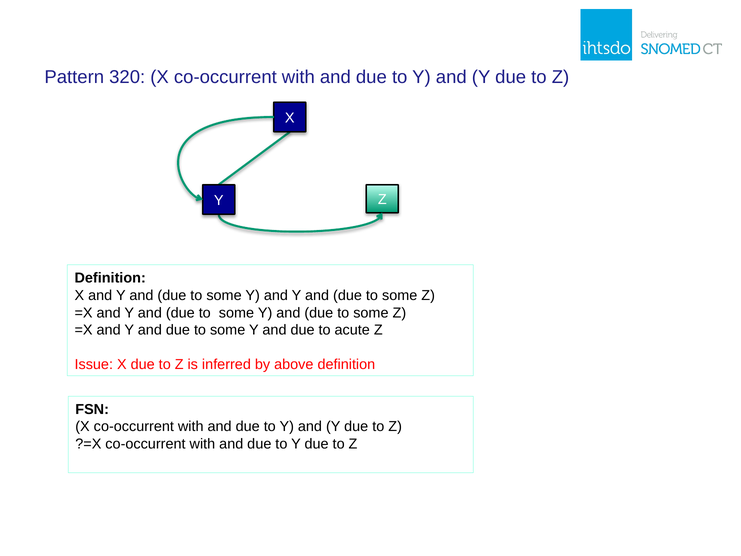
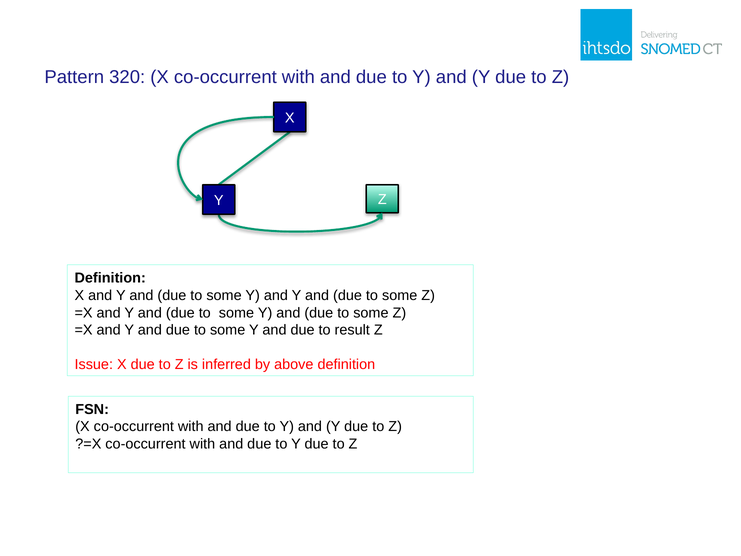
acute: acute -> result
